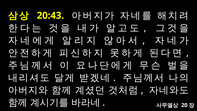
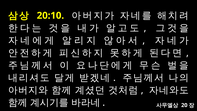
20:43: 20:43 -> 20:10
